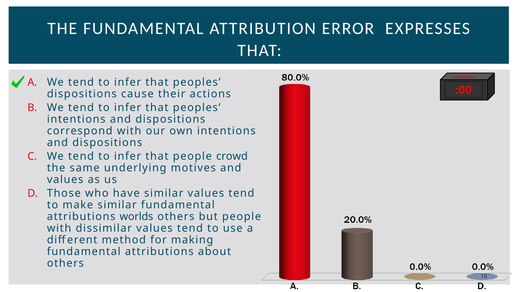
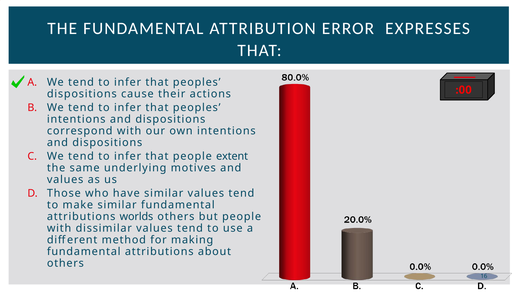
crowd: crowd -> extent
